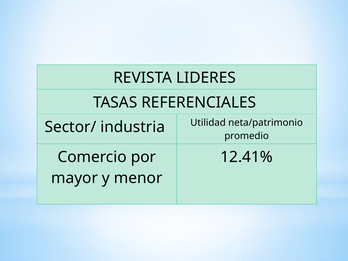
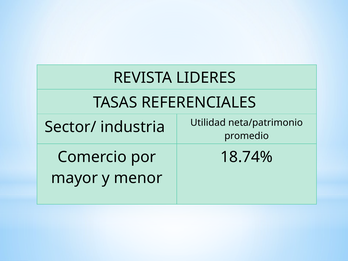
12.41%: 12.41% -> 18.74%
